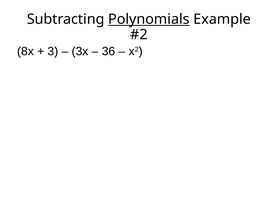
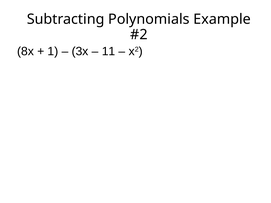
Polynomials underline: present -> none
3: 3 -> 1
36: 36 -> 11
